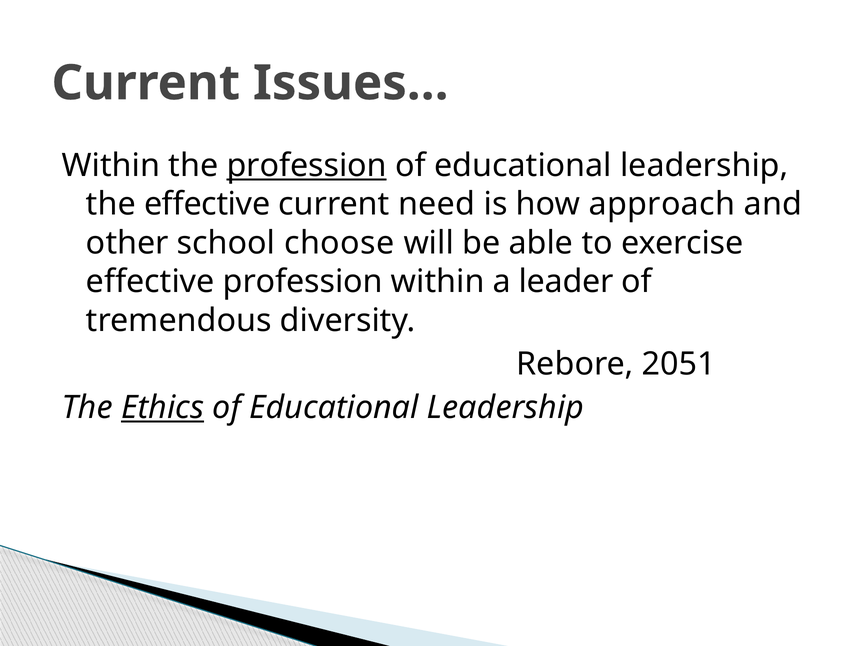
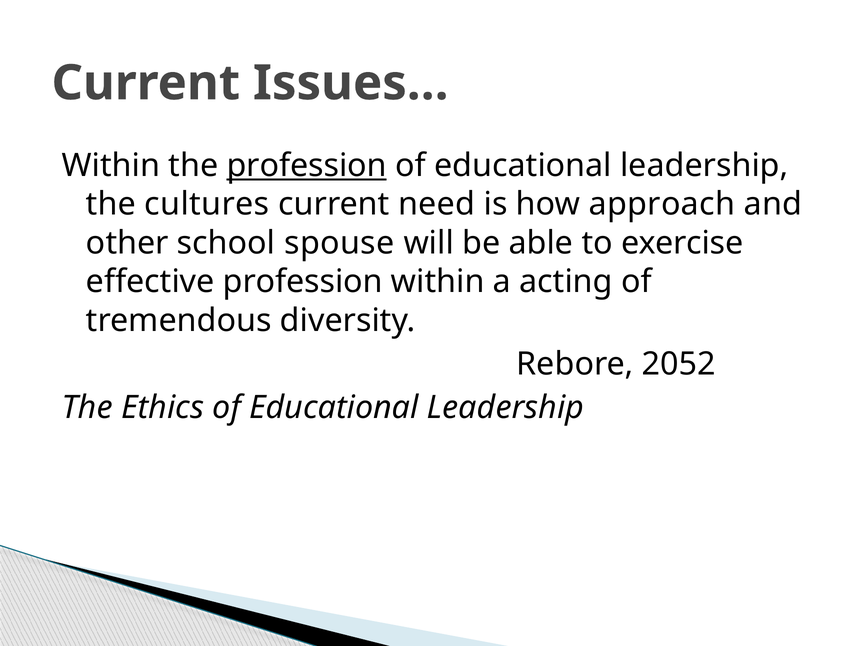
the effective: effective -> cultures
choose: choose -> spouse
leader: leader -> acting
2051: 2051 -> 2052
Ethics underline: present -> none
